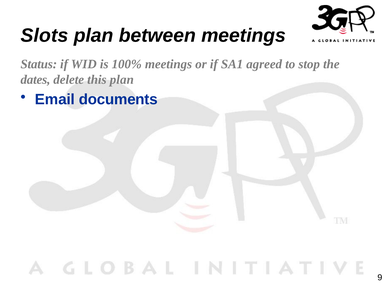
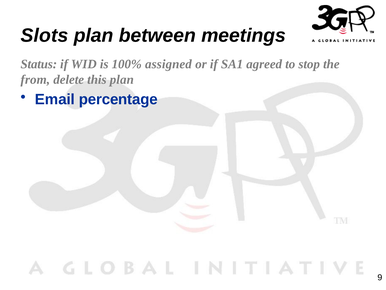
100% meetings: meetings -> assigned
dates: dates -> from
documents: documents -> percentage
